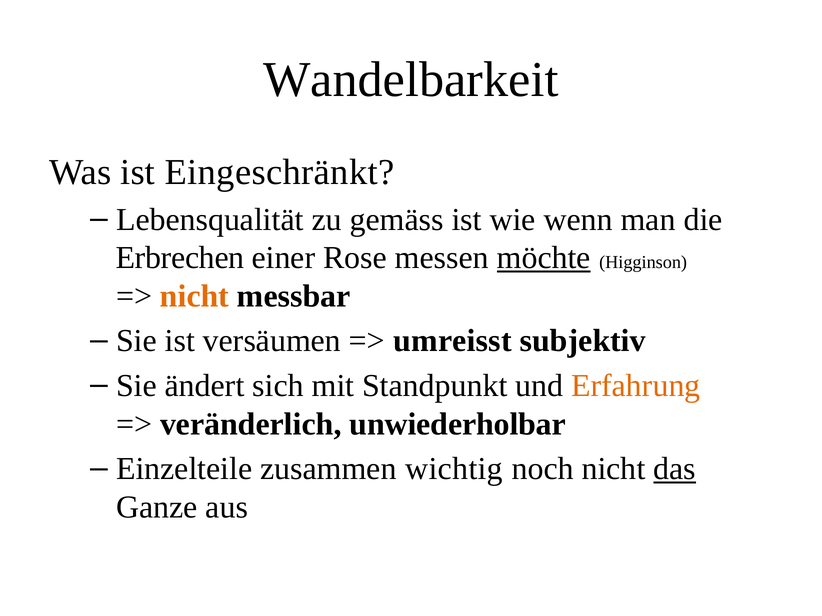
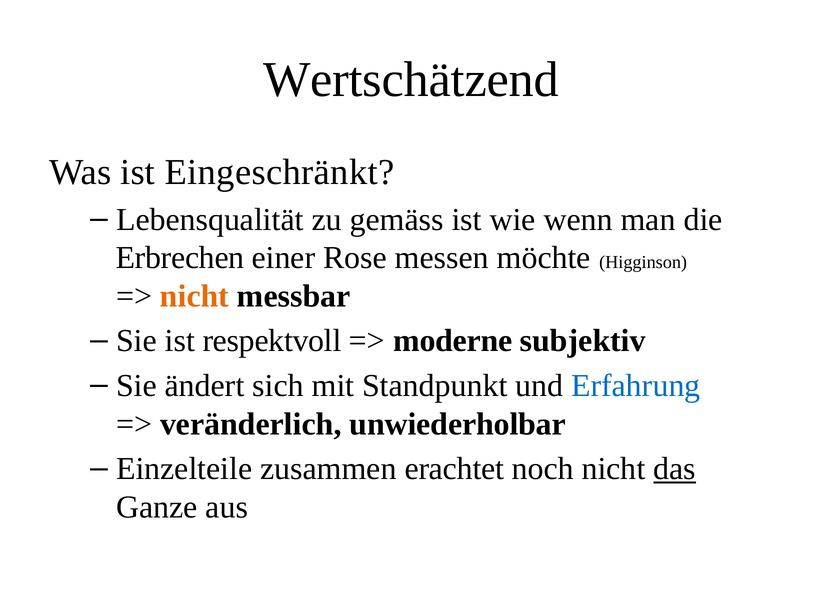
Wandelbarkeit: Wandelbarkeit -> Wertschätzend
möchte underline: present -> none
versäumen: versäumen -> respektvoll
umreisst: umreisst -> moderne
Erfahrung colour: orange -> blue
wichtig: wichtig -> erachtet
